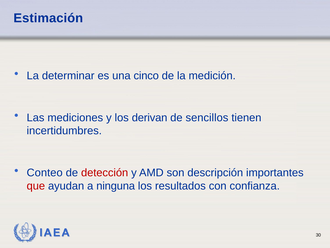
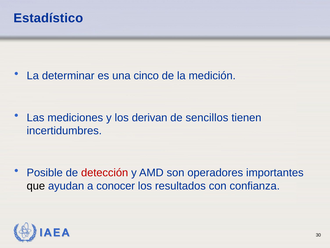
Estimación: Estimación -> Estadístico
Conteo: Conteo -> Posible
descripción: descripción -> operadores
que colour: red -> black
ninguna: ninguna -> conocer
